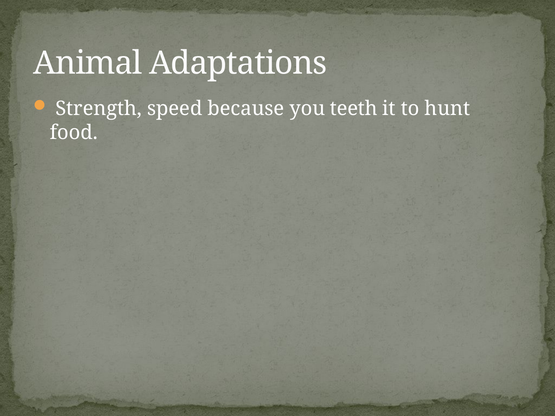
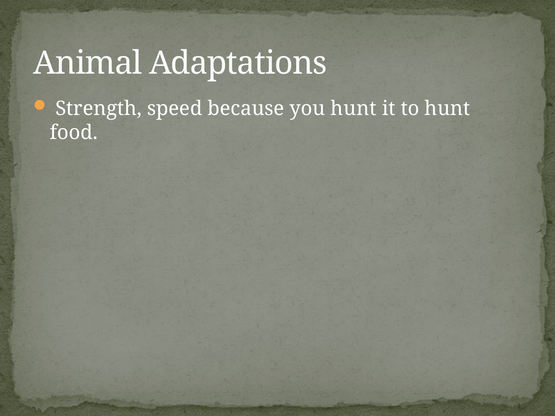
you teeth: teeth -> hunt
